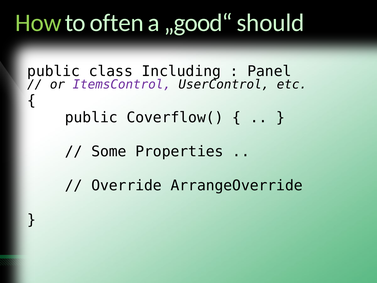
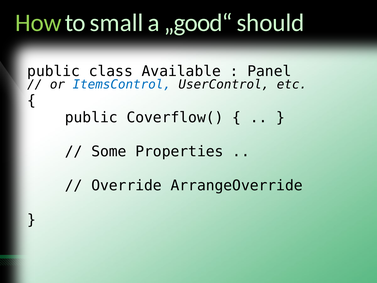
often: often -> small
Including: Including -> Available
ItemsControl colour: purple -> blue
